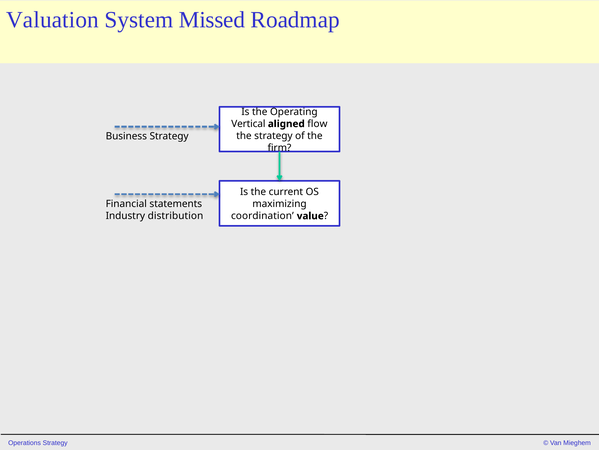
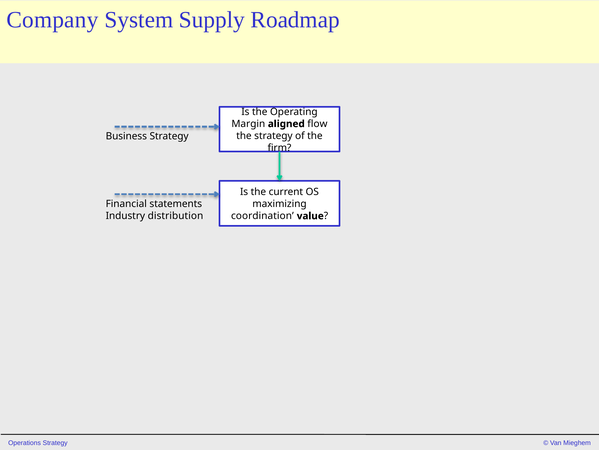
Valuation: Valuation -> Company
Missed: Missed -> Supply
Vertical: Vertical -> Margin
